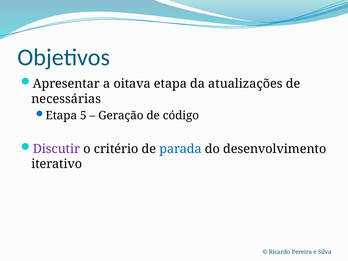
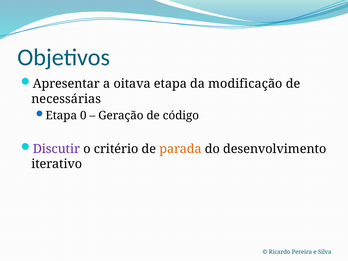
atualizações: atualizações -> modificação
5: 5 -> 0
parada colour: blue -> orange
